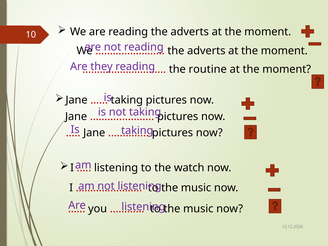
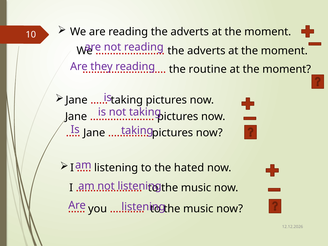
watch: watch -> hated
